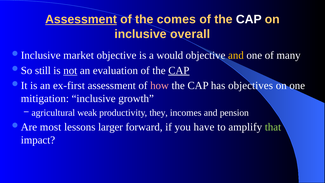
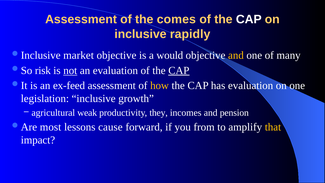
Assessment at (81, 19) underline: present -> none
overall: overall -> rapidly
still: still -> risk
ex-first: ex-first -> ex-feed
how colour: pink -> yellow
has objectives: objectives -> evaluation
mitigation: mitigation -> legislation
larger: larger -> cause
have: have -> from
that colour: light green -> yellow
